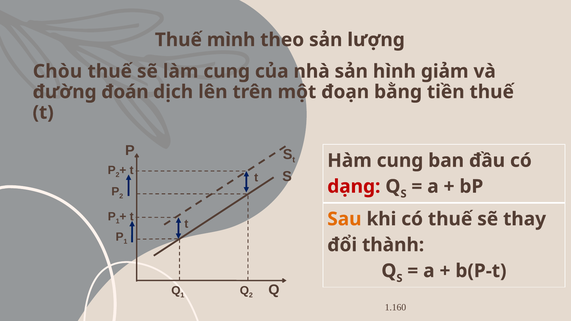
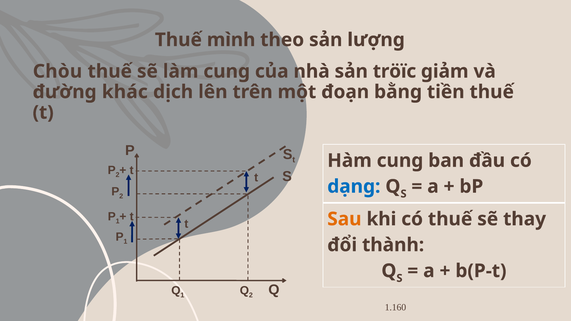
hình: hình -> tröïc
đoán: đoán -> khác
dạng colour: red -> blue
